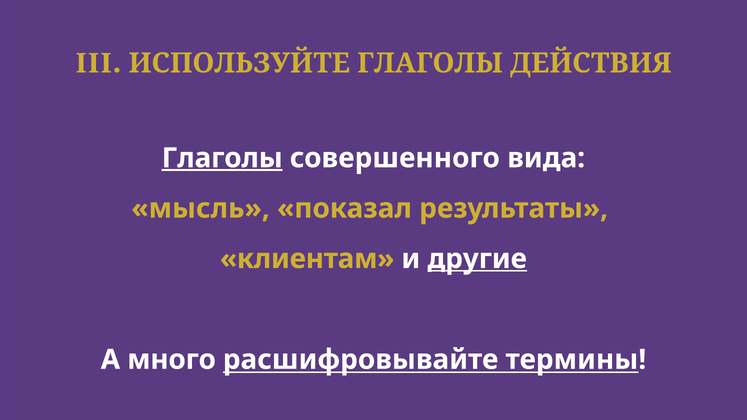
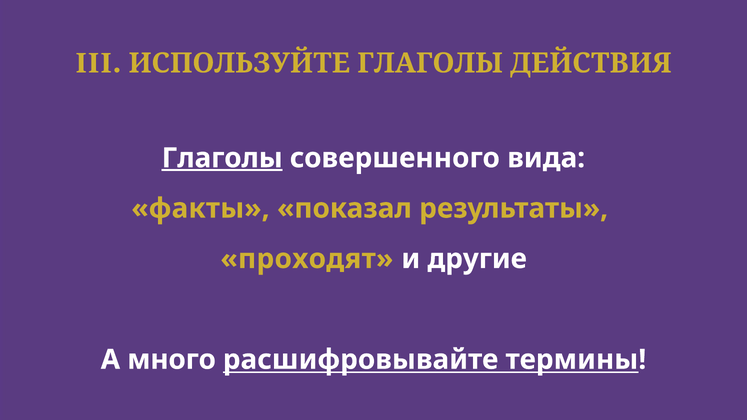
мысль: мысль -> факты
клиентам: клиентам -> проходят
другие underline: present -> none
